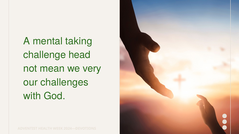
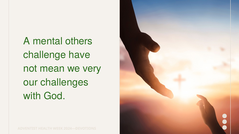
taking: taking -> others
head: head -> have
